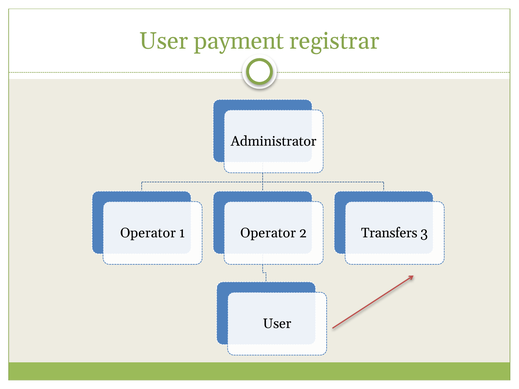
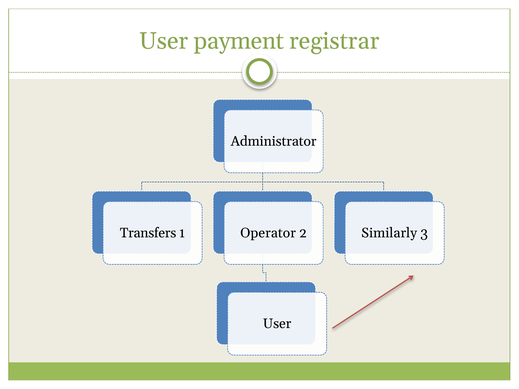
Operator at (148, 233): Operator -> Transfers
Transfers: Transfers -> Similarly
